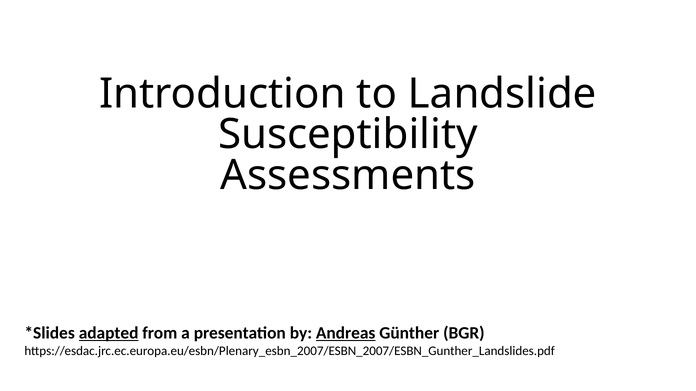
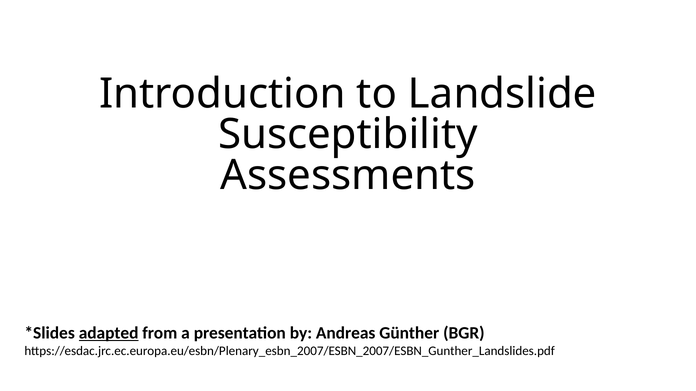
Andreas underline: present -> none
